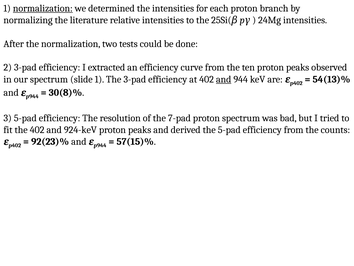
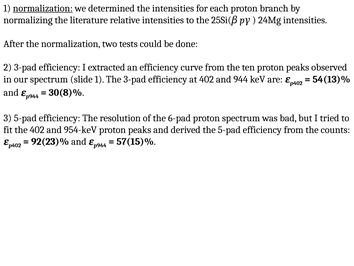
and at (224, 79) underline: present -> none
7-pad: 7-pad -> 6-pad
924-keV: 924-keV -> 954-keV
